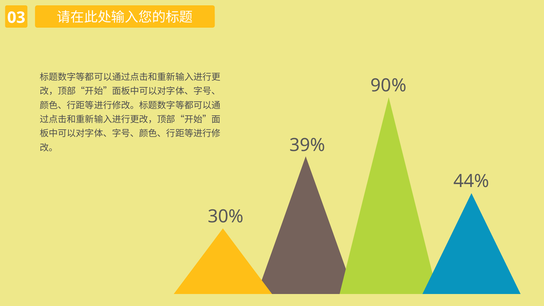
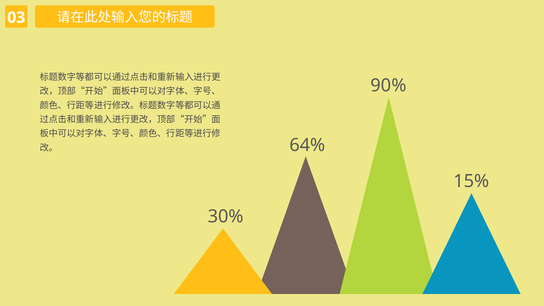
39%: 39% -> 64%
44%: 44% -> 15%
